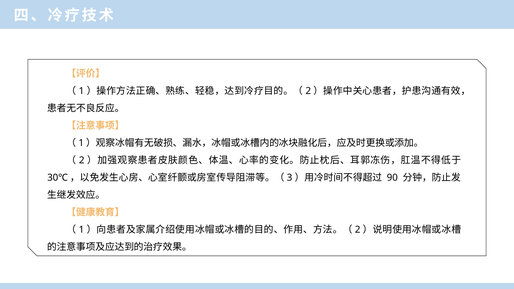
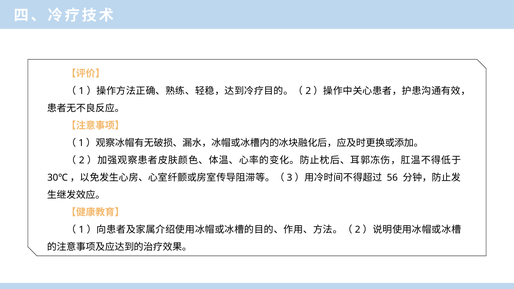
90: 90 -> 56
